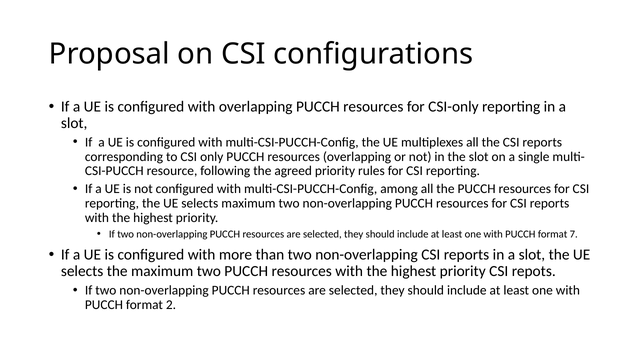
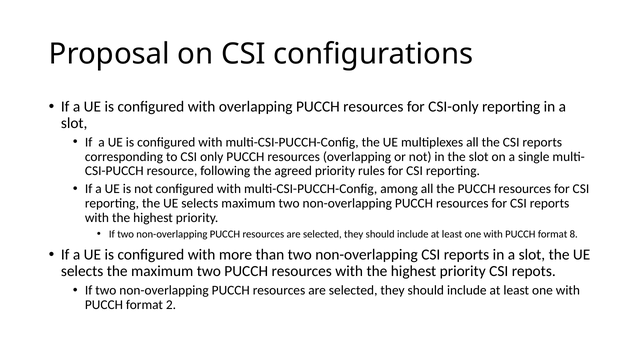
7: 7 -> 8
